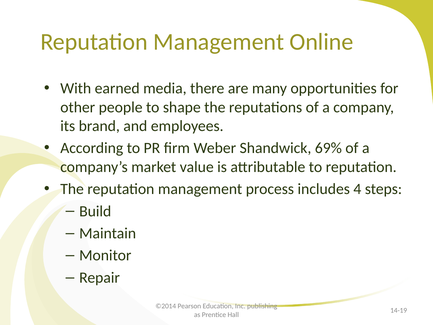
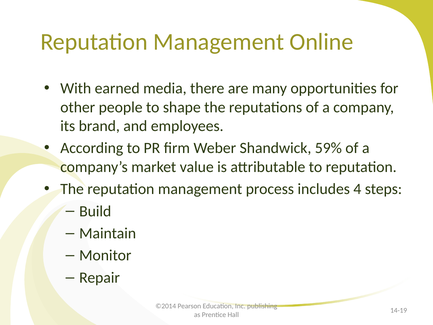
69%: 69% -> 59%
